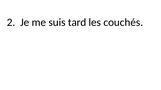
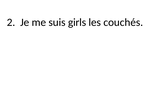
tard: tard -> girls
